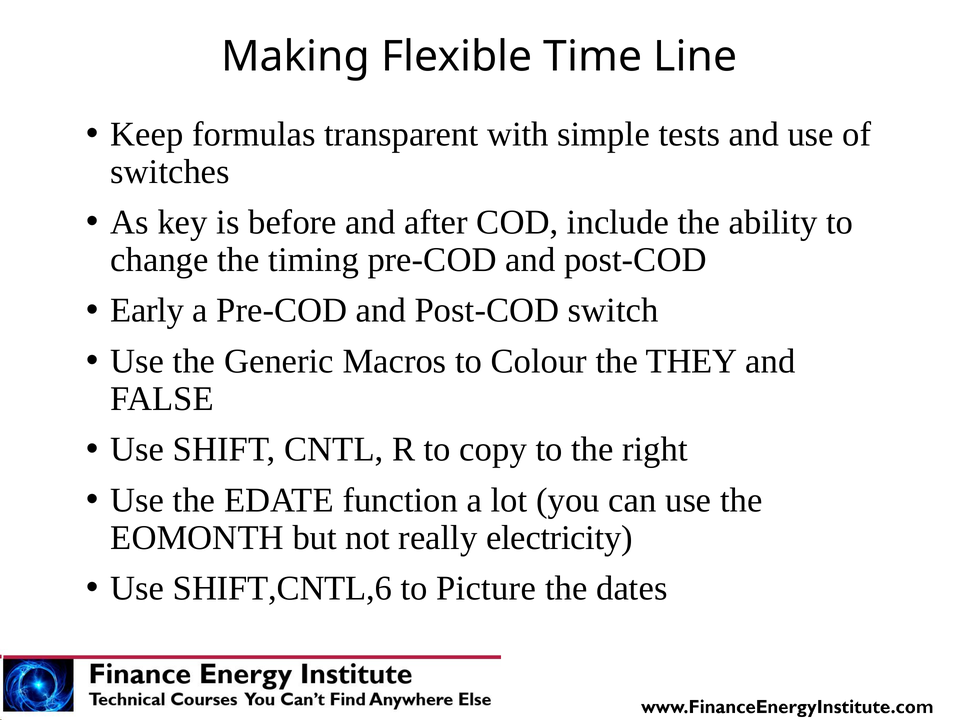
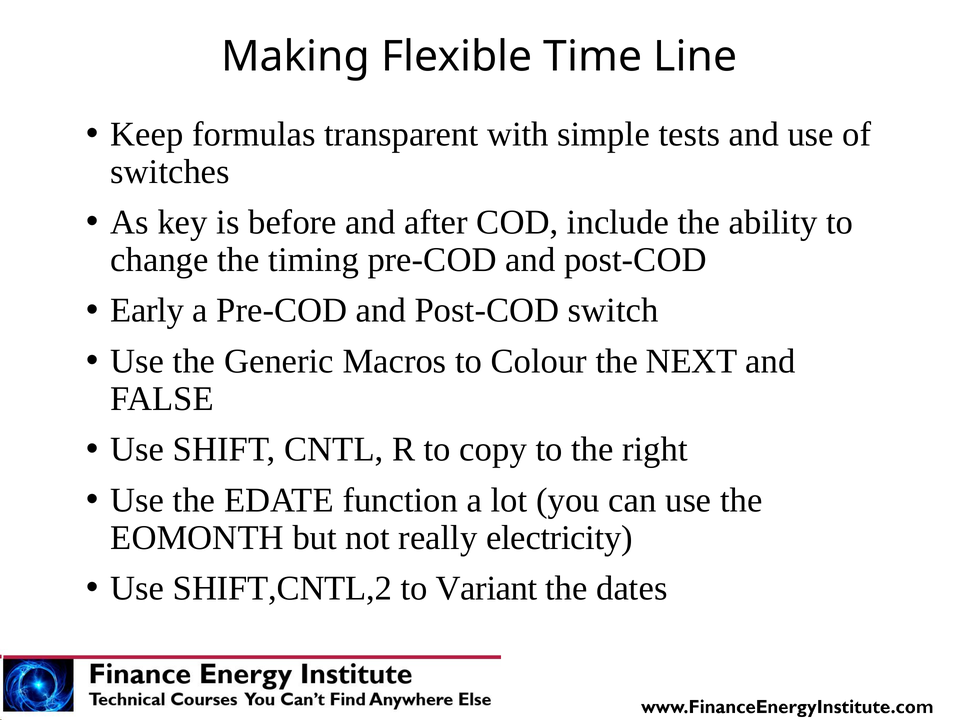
THEY: THEY -> NEXT
SHIFT,CNTL,6: SHIFT,CNTL,6 -> SHIFT,CNTL,2
Picture: Picture -> Variant
